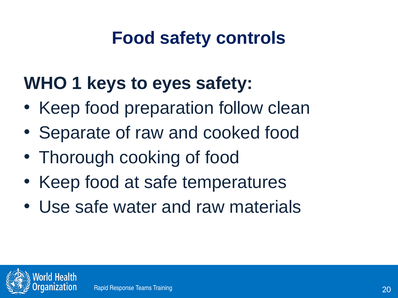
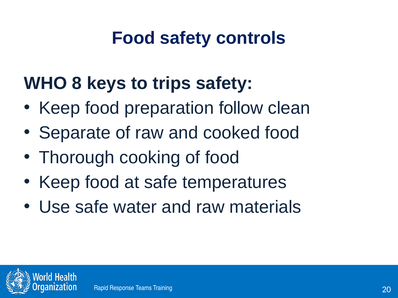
1: 1 -> 8
eyes: eyes -> trips
